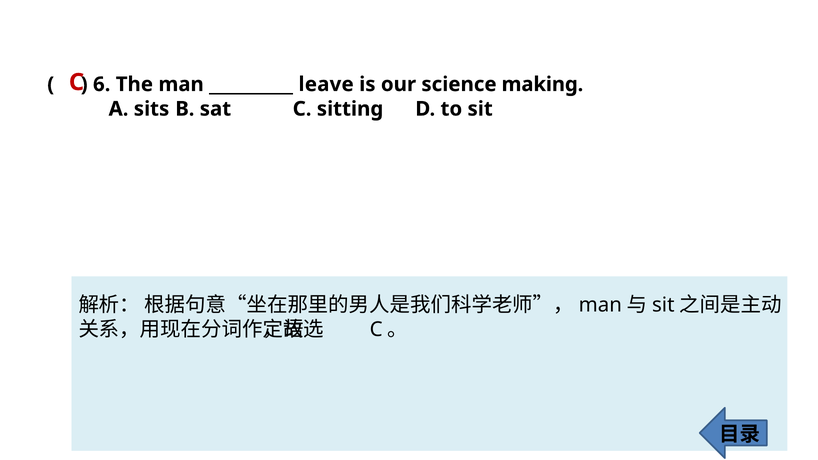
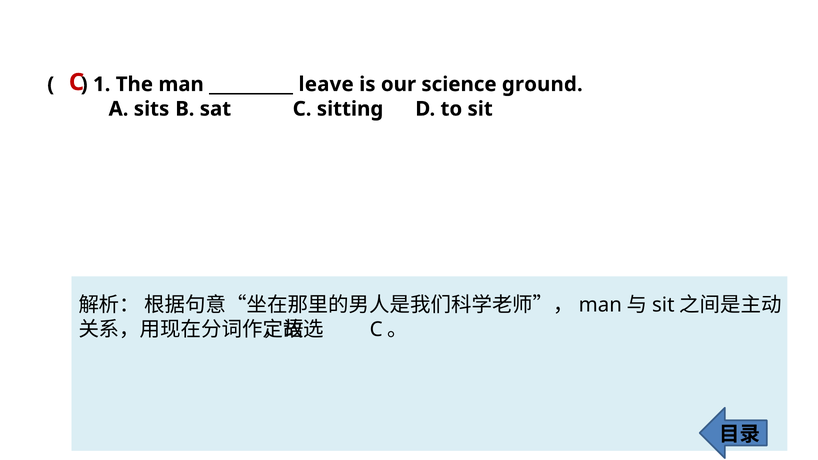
6: 6 -> 1
making: making -> ground
